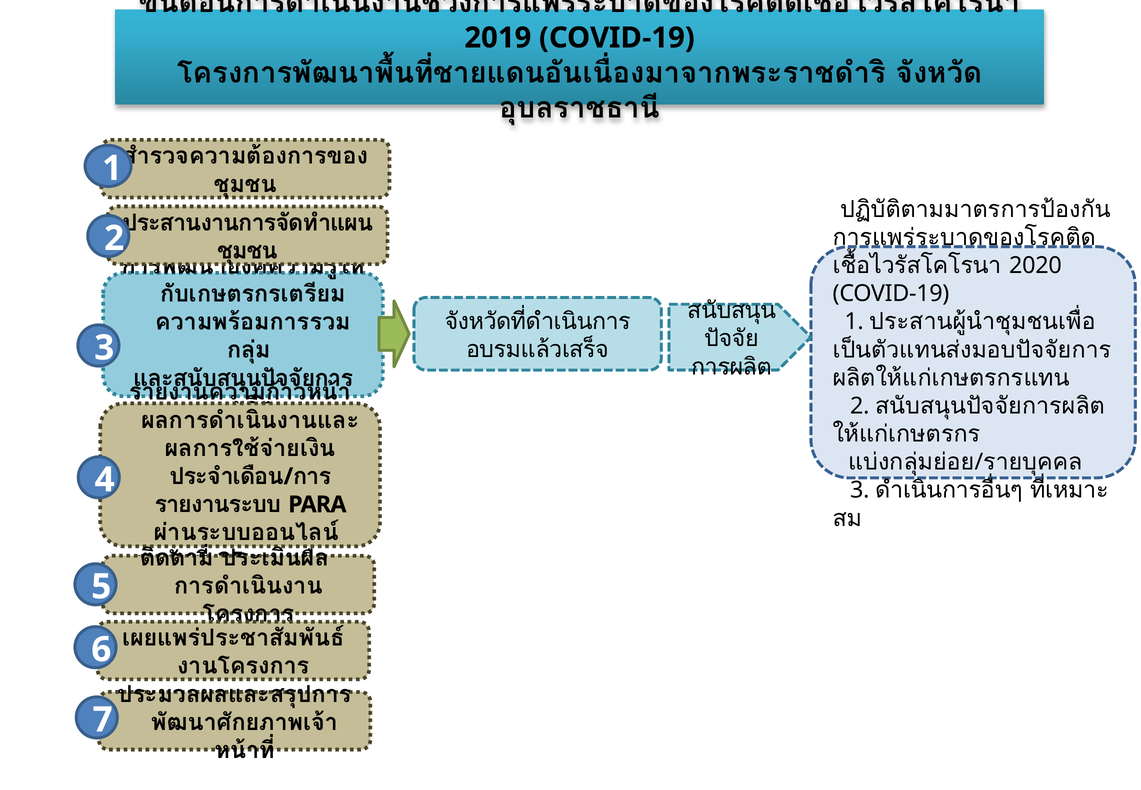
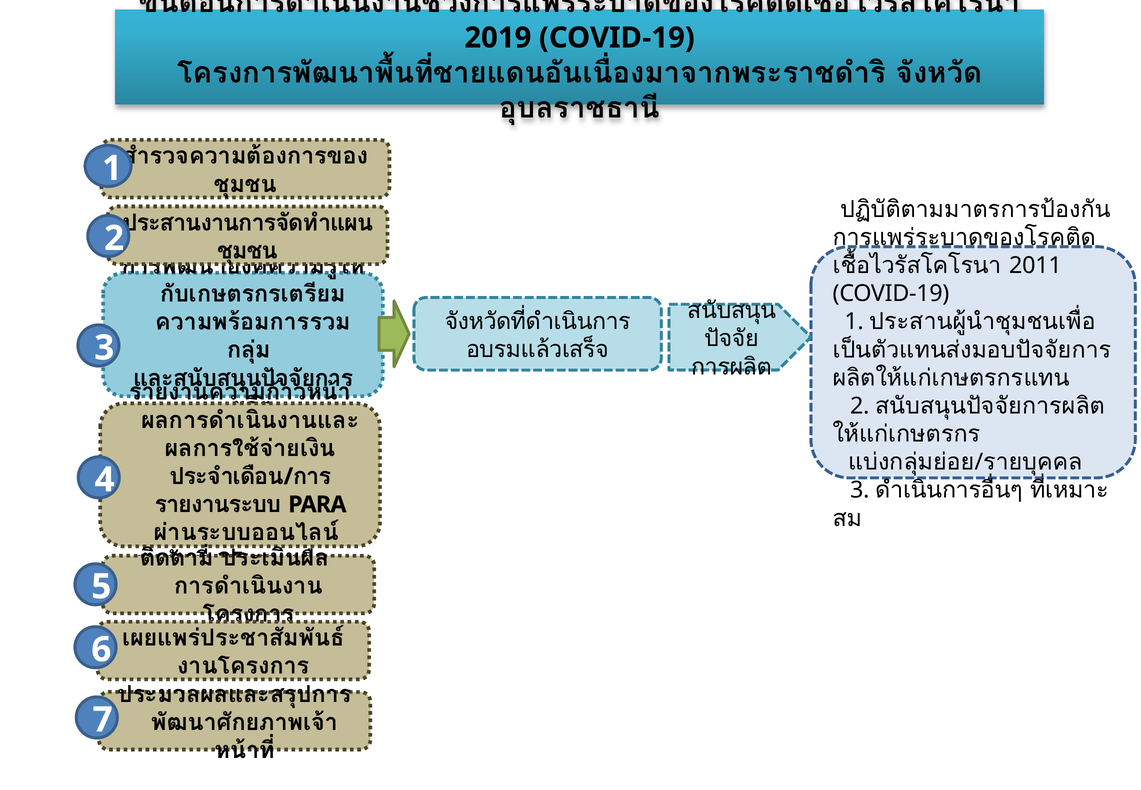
2020: 2020 -> 2011
